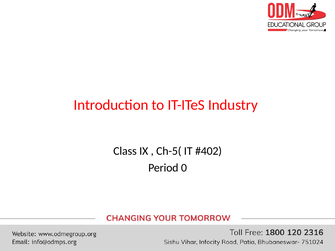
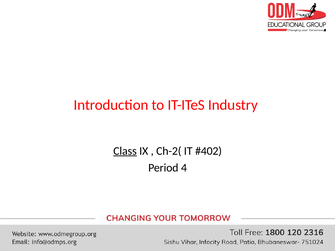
Class underline: none -> present
Ch-5(: Ch-5( -> Ch-2(
0: 0 -> 4
